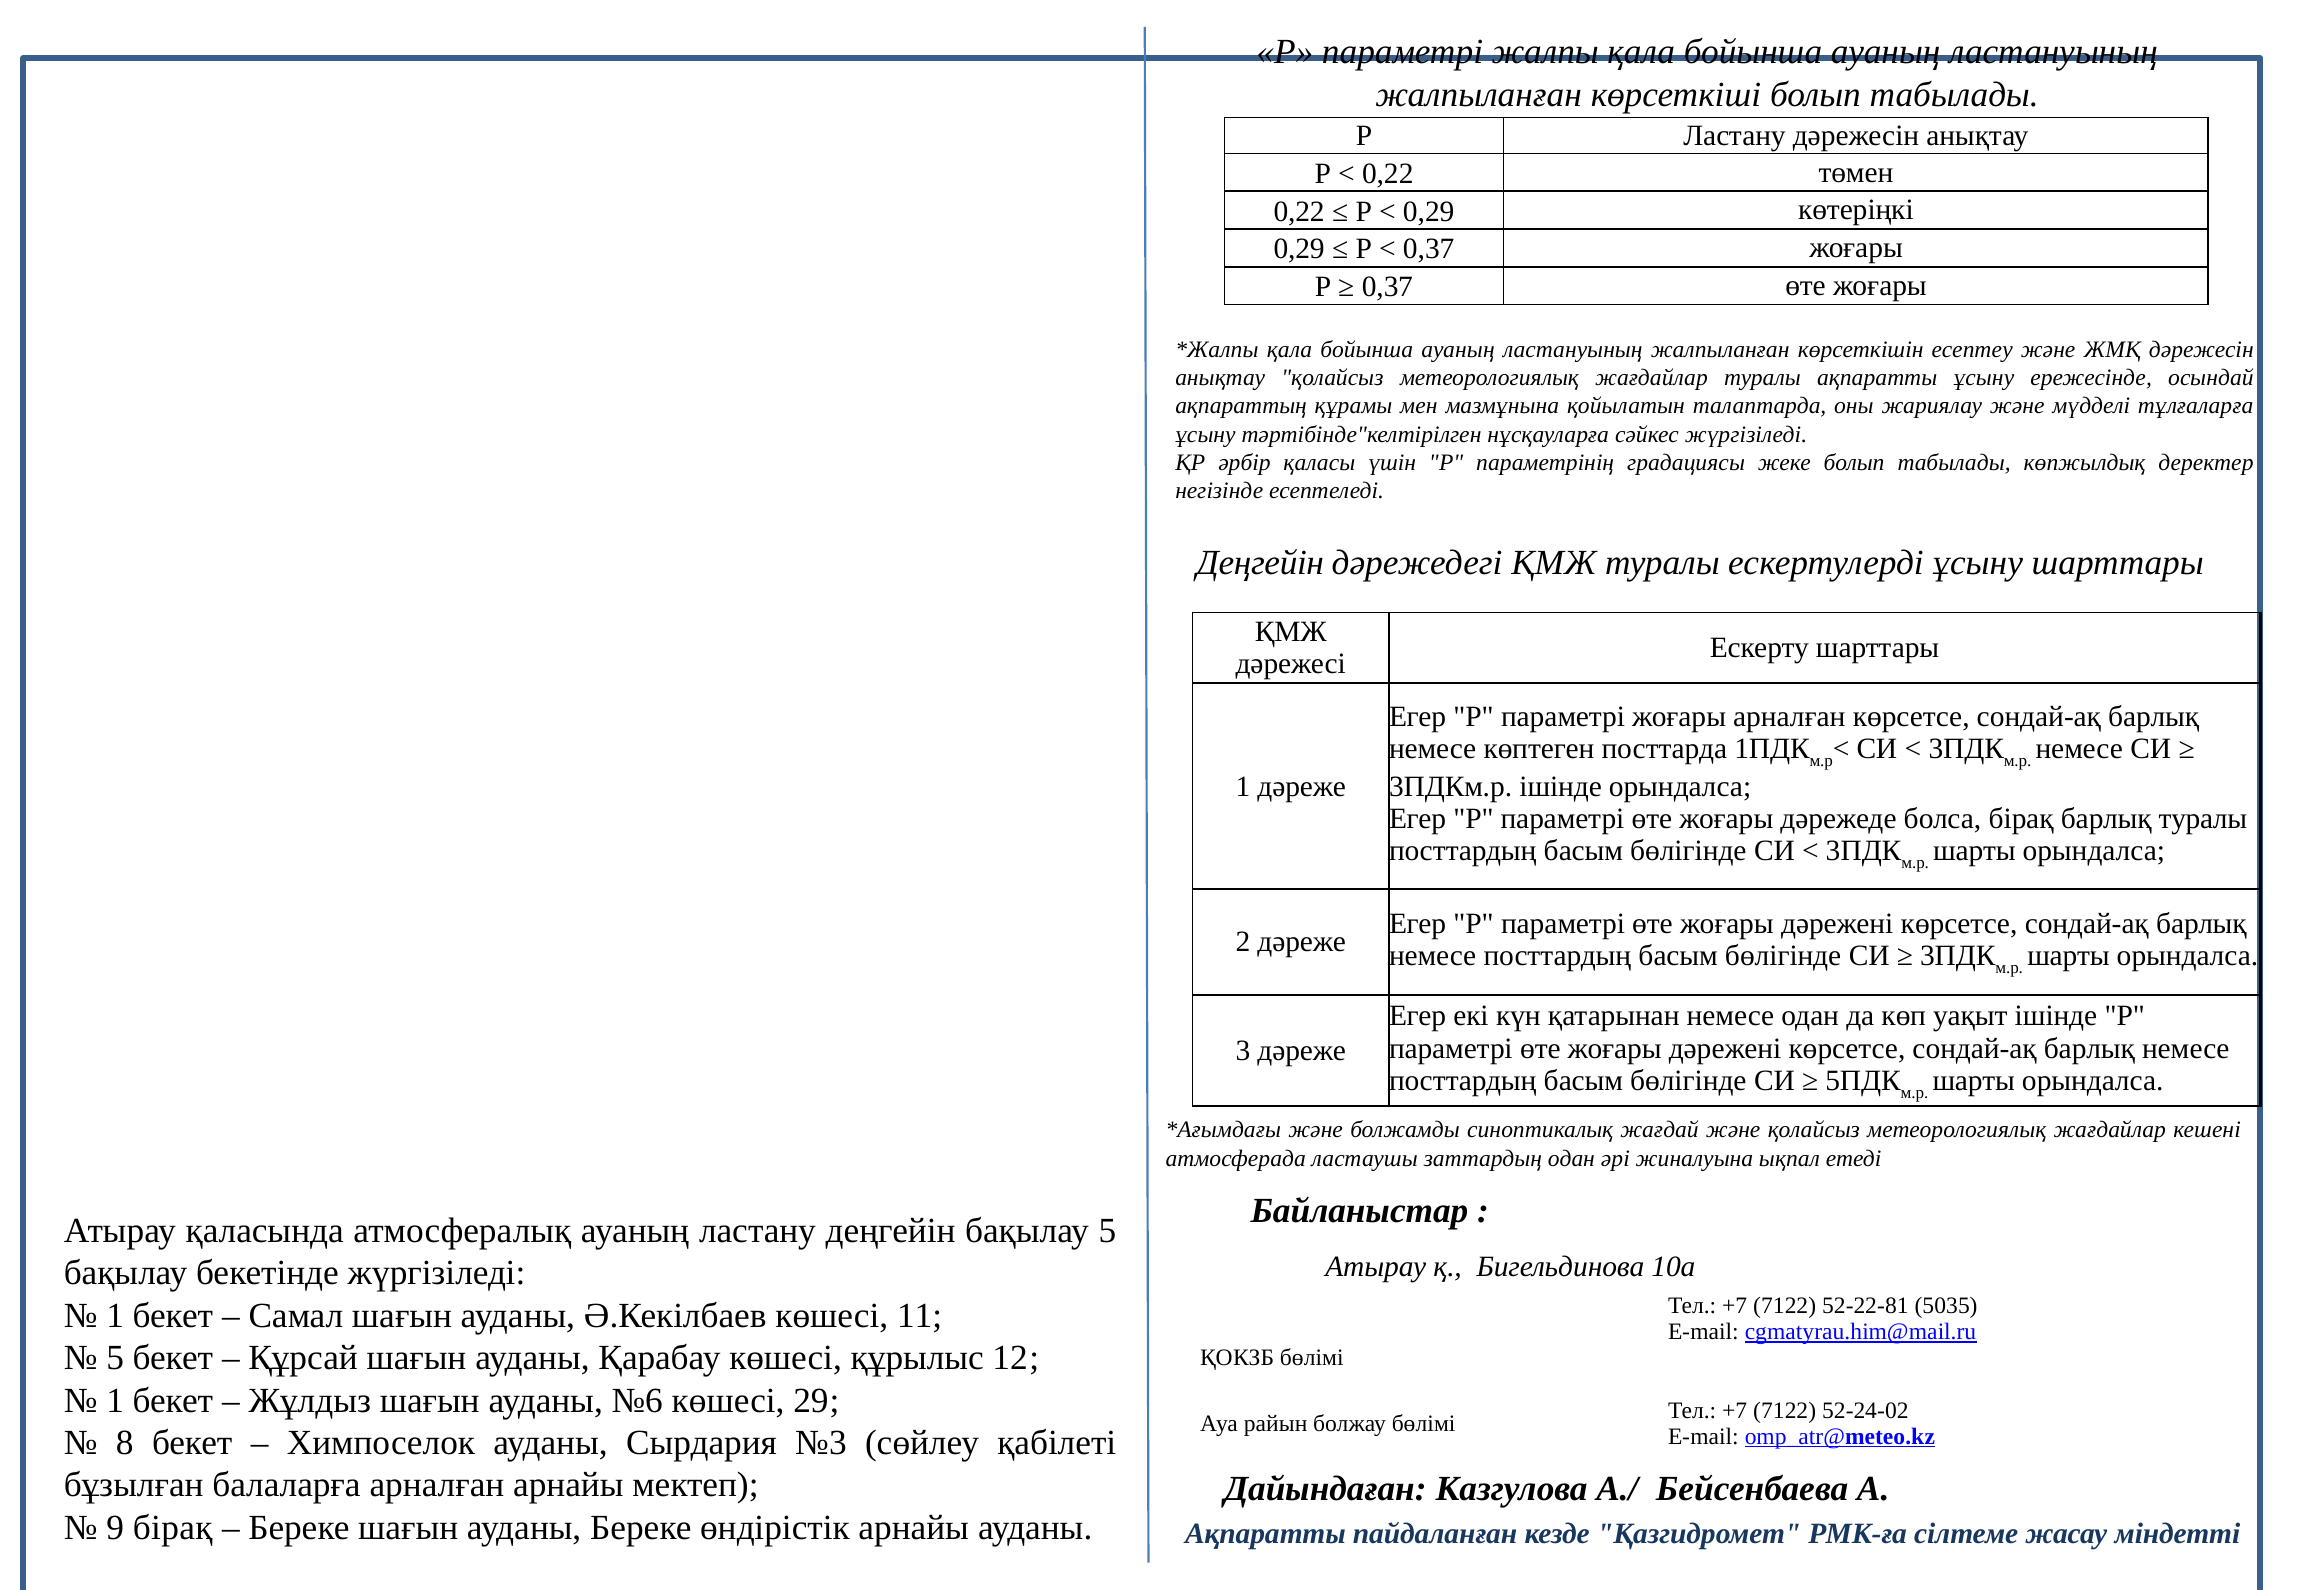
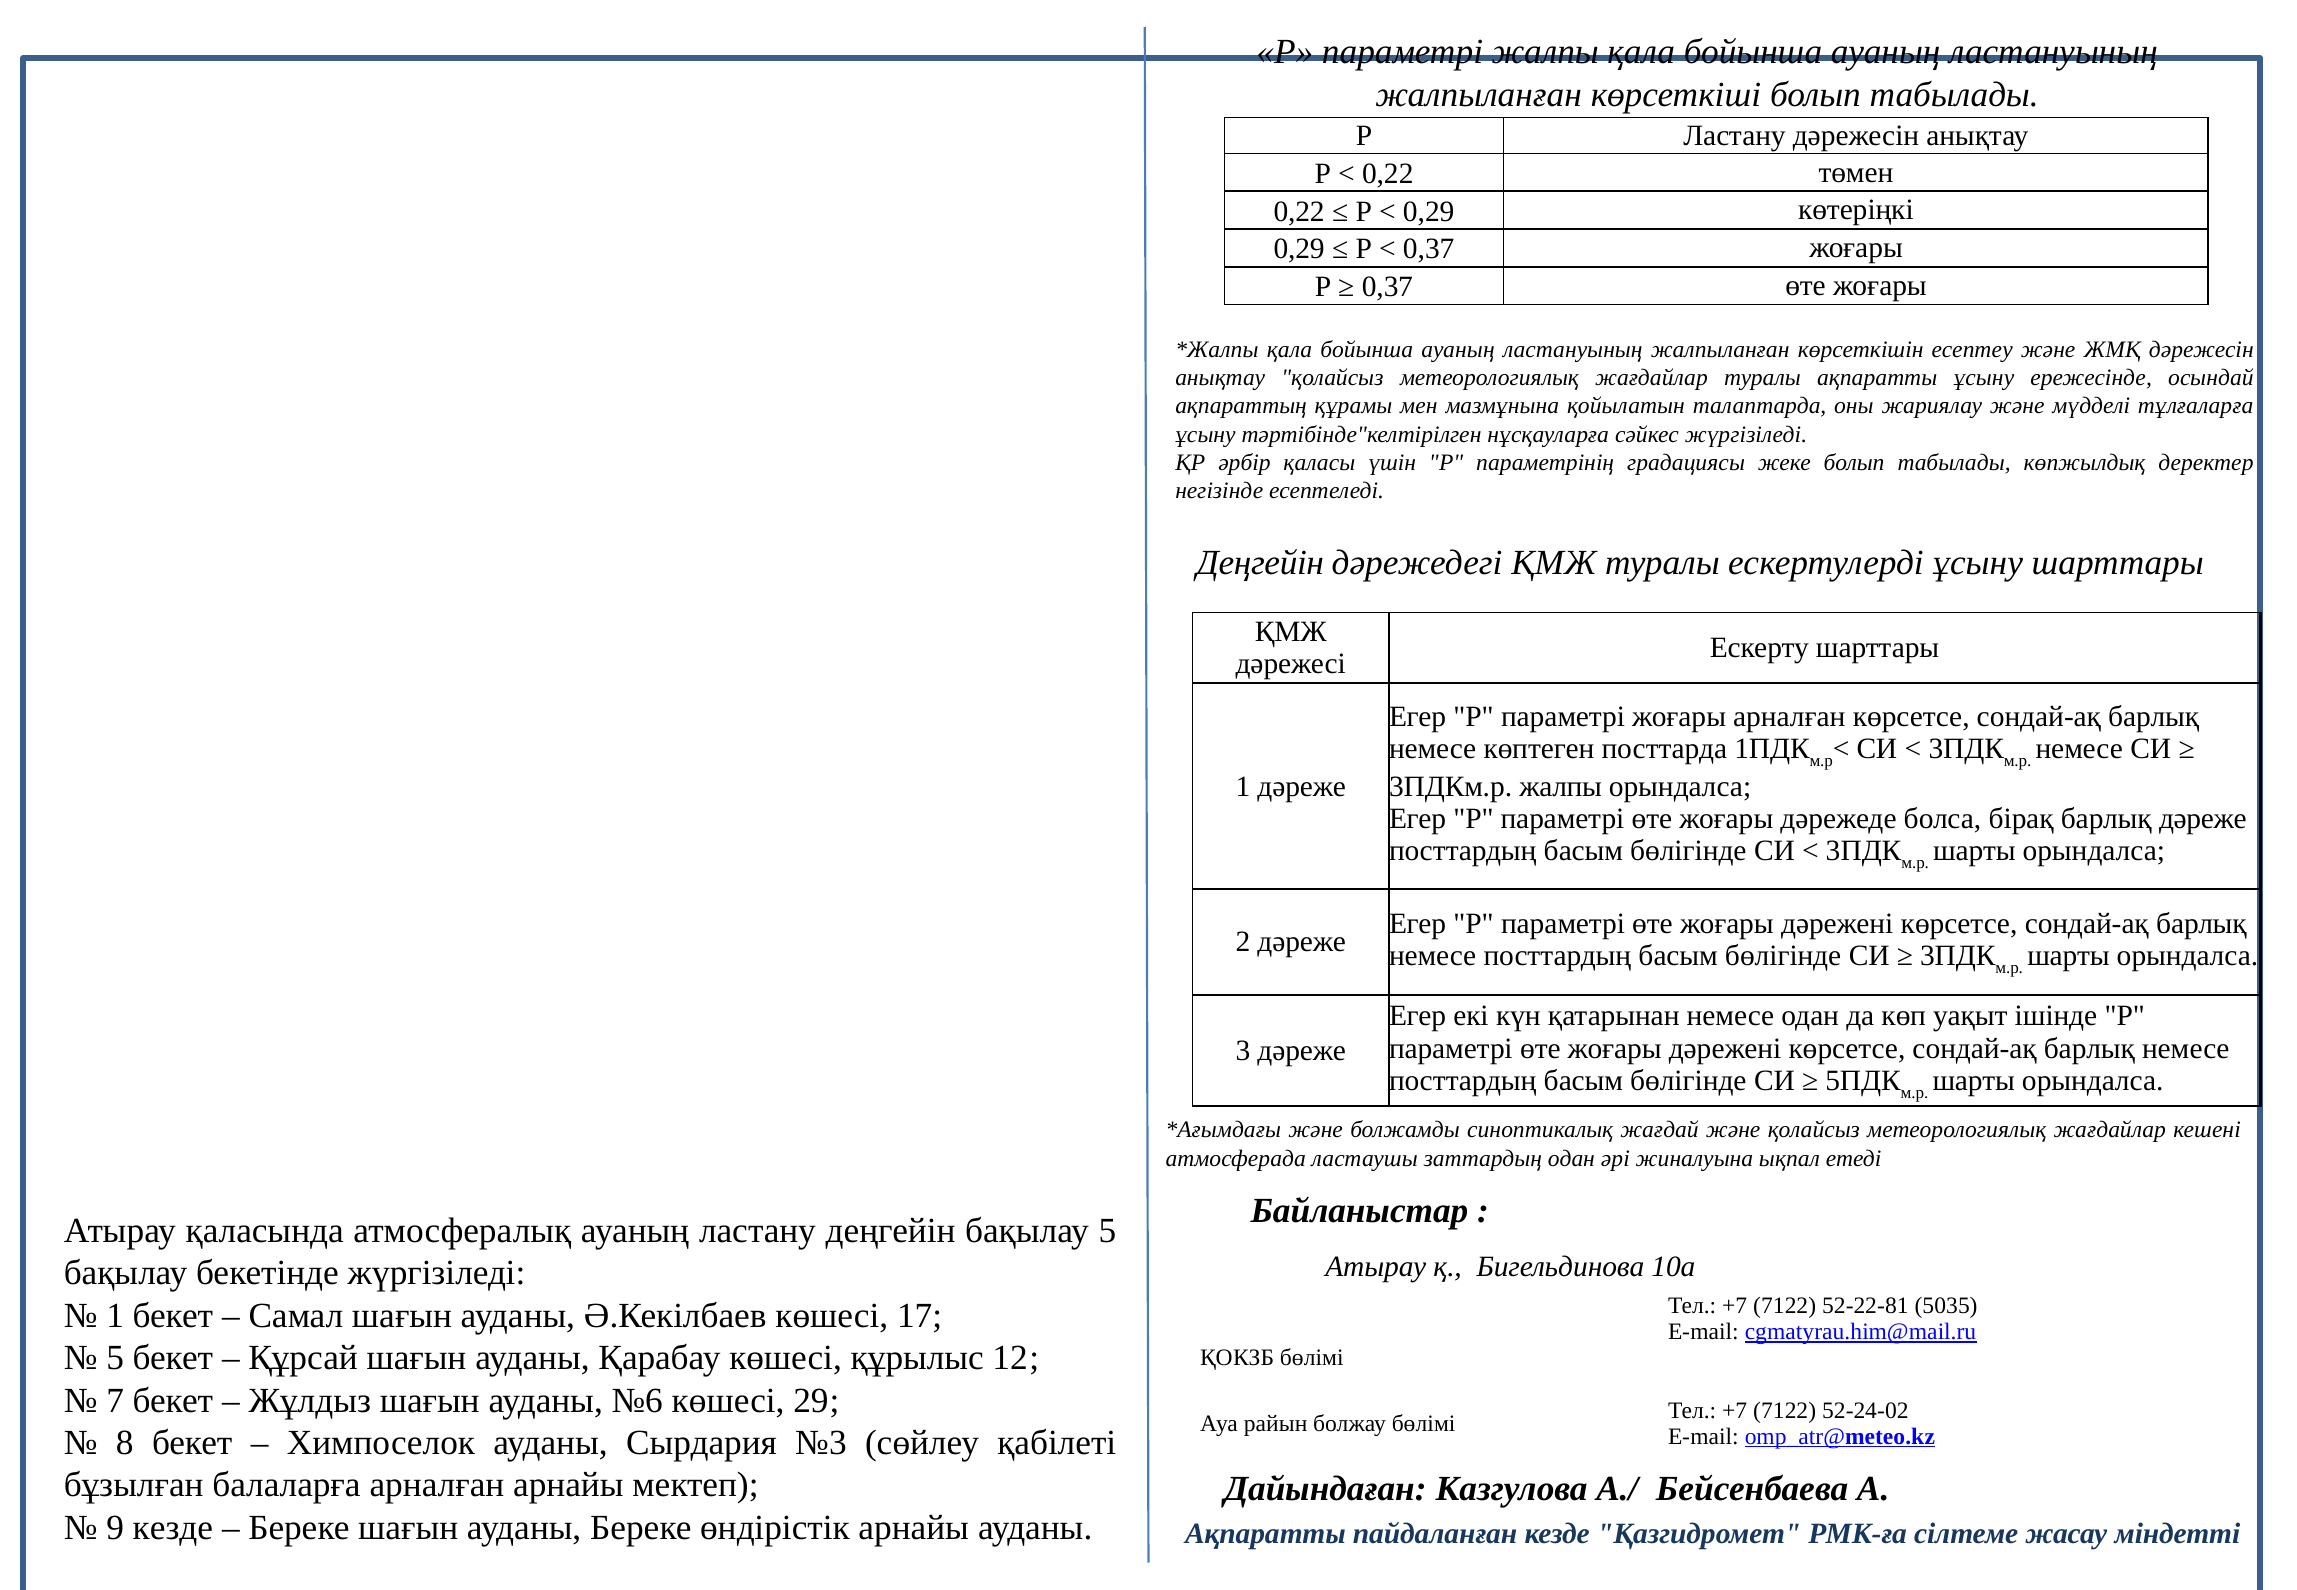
3ПДКм.р ішінде: ішінде -> жалпы
барлық туралы: туралы -> дәреже
11: 11 -> 17
1 at (115, 1401): 1 -> 7
9 бірақ: бірақ -> кезде
